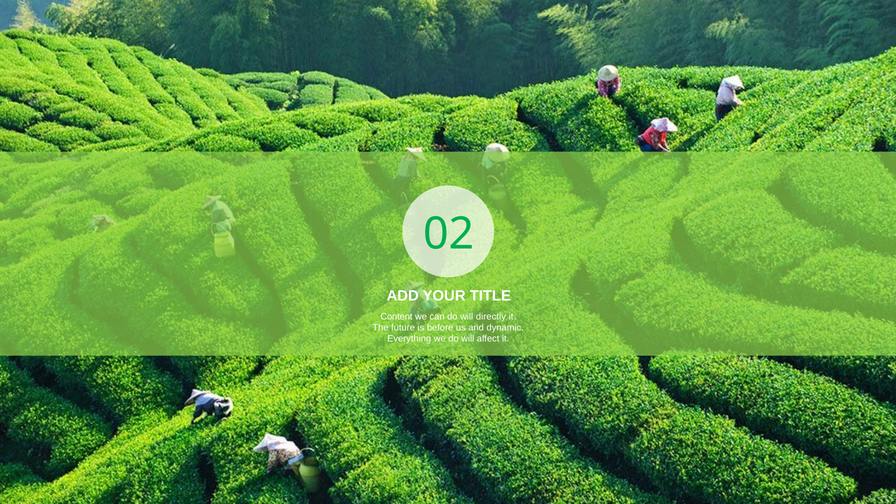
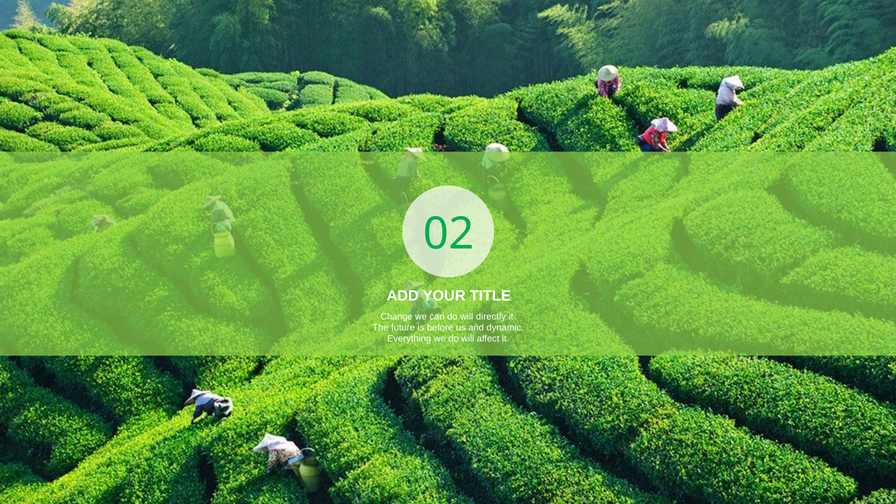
Content: Content -> Change
